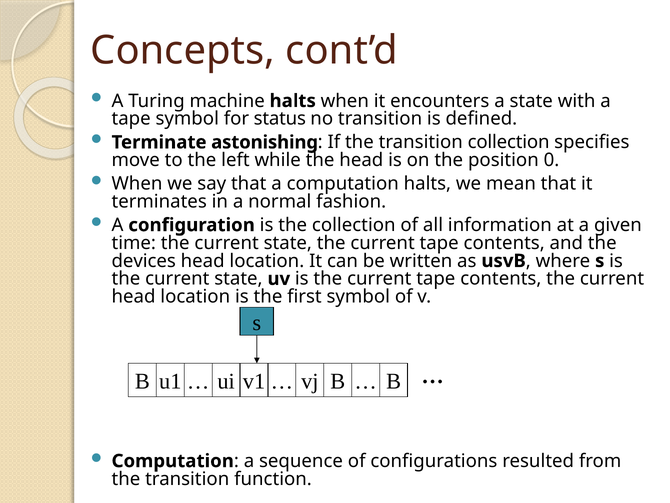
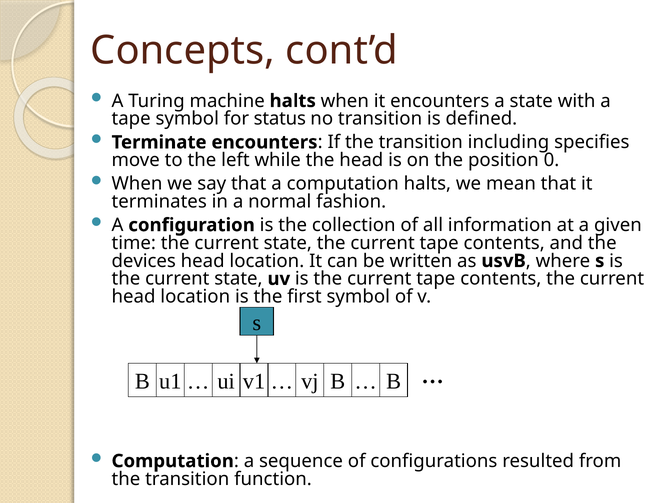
Terminate astonishing: astonishing -> encounters
transition collection: collection -> including
